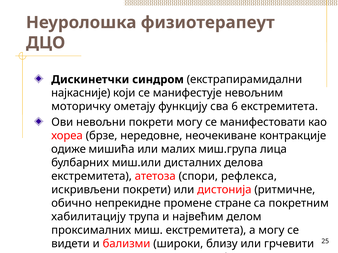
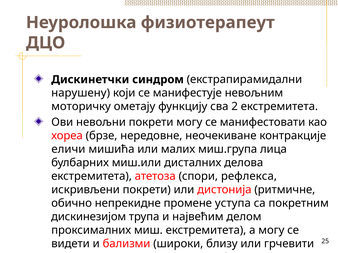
најкасније: најкасније -> нарушену
6: 6 -> 2
одиже: одиже -> еличи
стране: стране -> уступа
хабилитацију: хабилитацију -> дискинезијом
